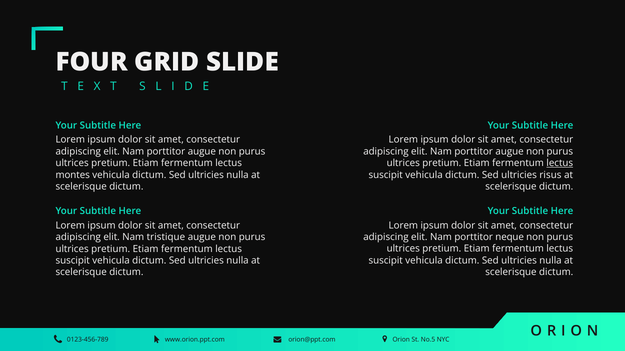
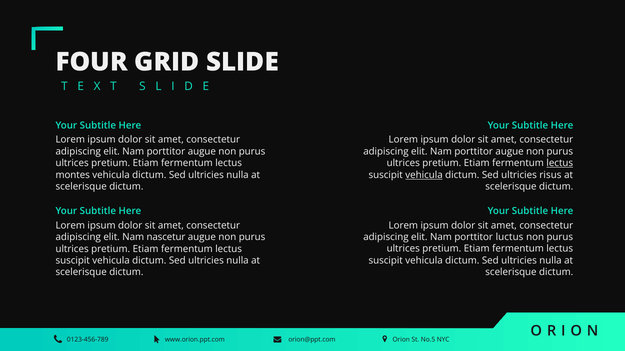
vehicula at (424, 175) underline: none -> present
neque: neque -> luctus
tristique: tristique -> nascetur
